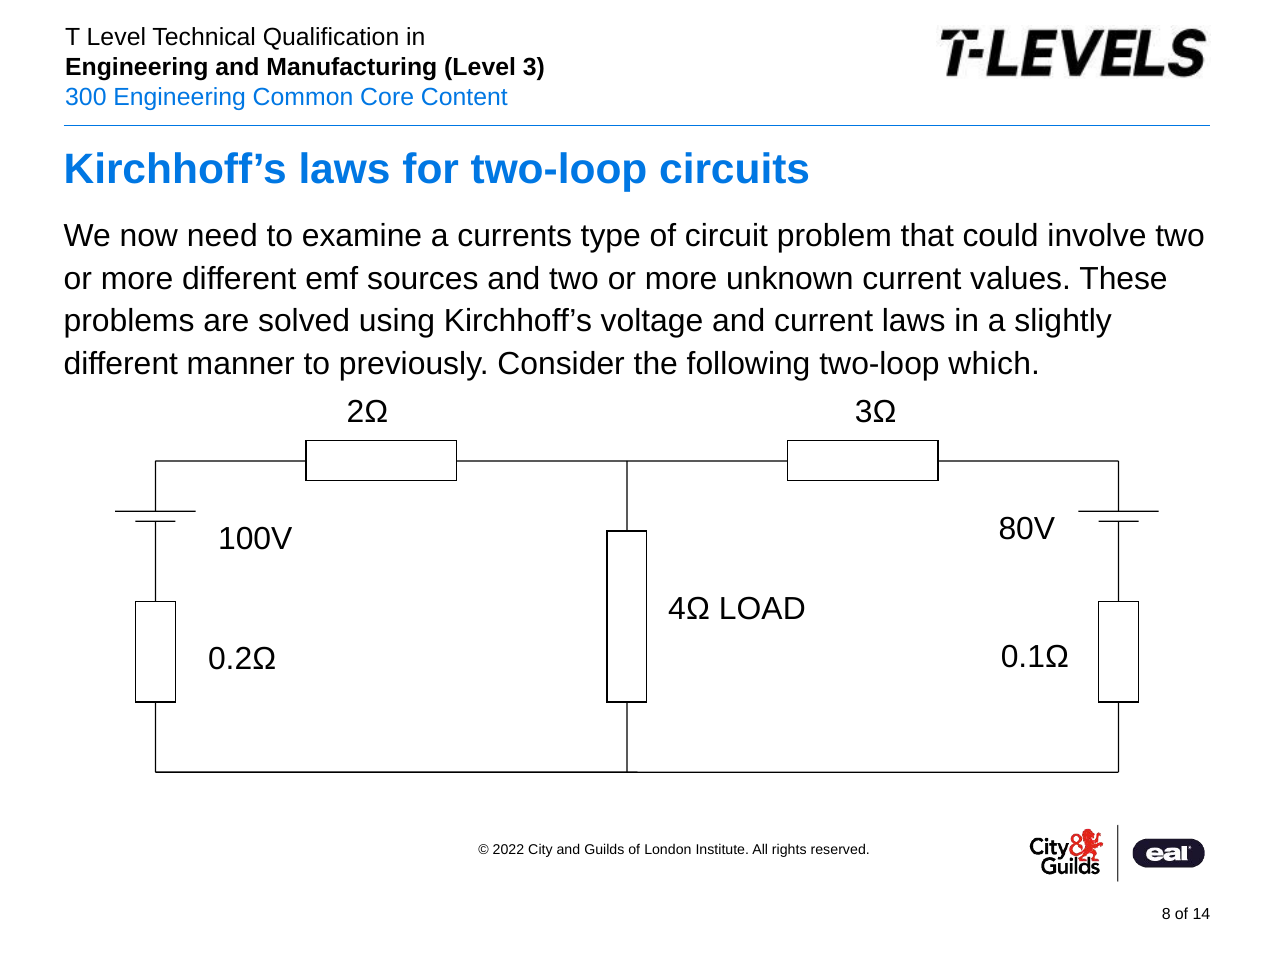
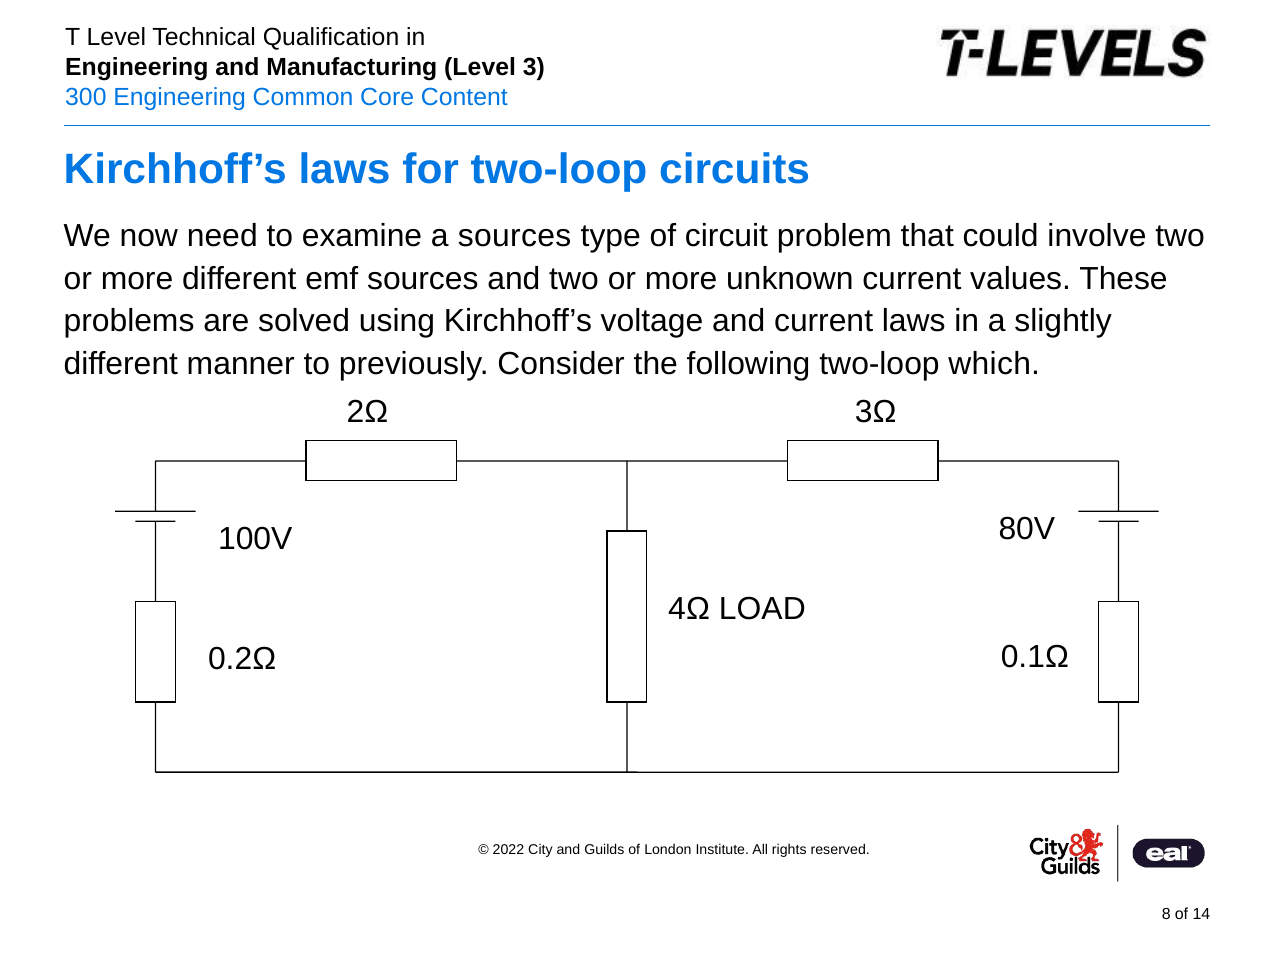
a currents: currents -> sources
